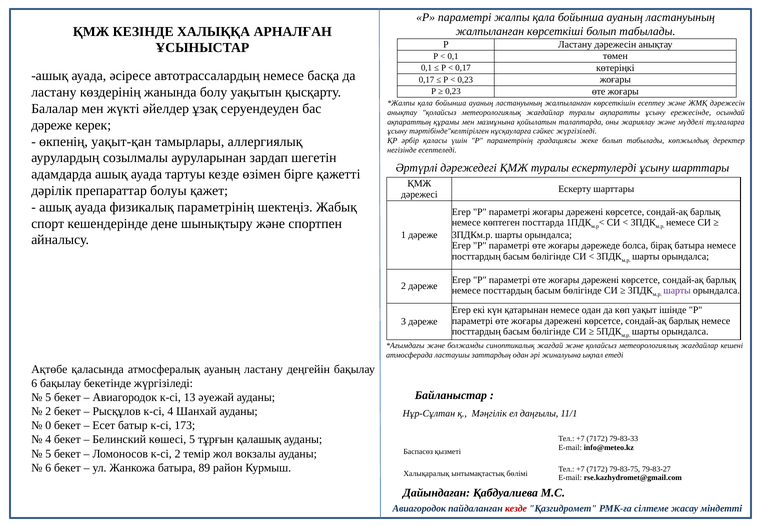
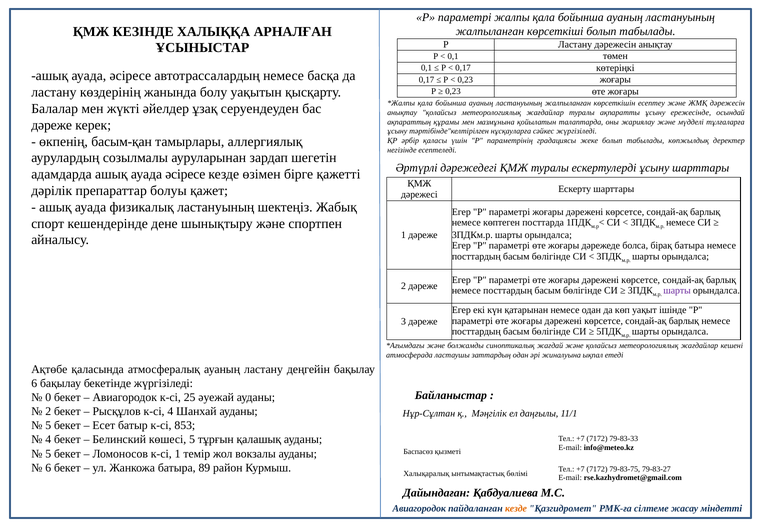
уақыт-қан: уақыт-қан -> басым-қан
адамдарда ашық ауада тартуы: тартуы -> әсіресе
физикалық параметрінің: параметрінің -> ластануының
5 at (48, 397): 5 -> 0
13: 13 -> 25
0 at (48, 425): 0 -> 5
173: 173 -> 853
к-сі 2: 2 -> 1
кезде at (516, 508) colour: red -> orange
